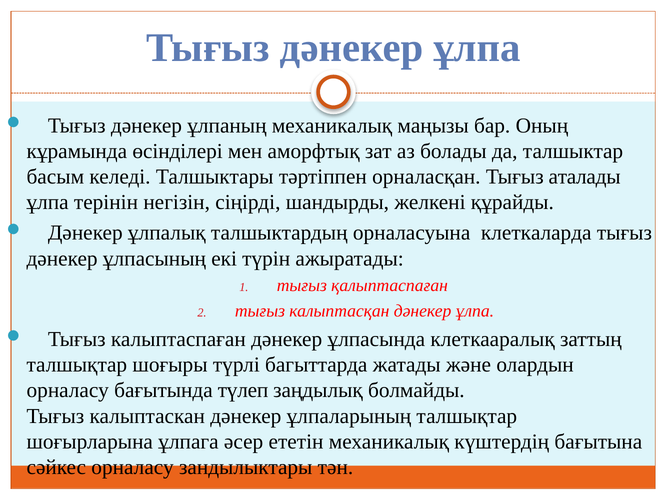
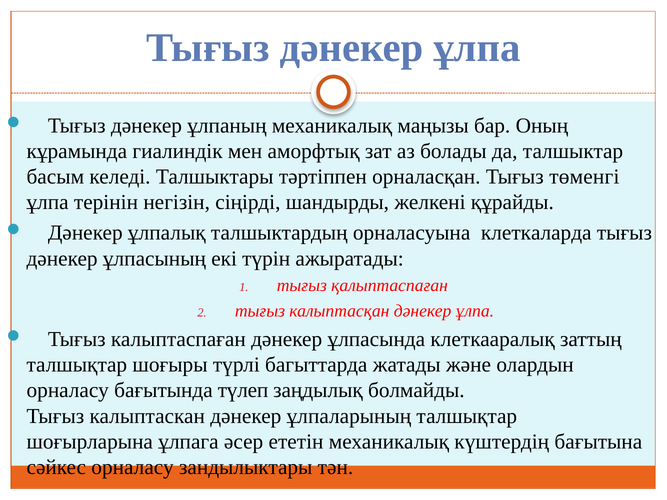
өсінділері: өсінділері -> гиалиндік
аталады: аталады -> төменгі
